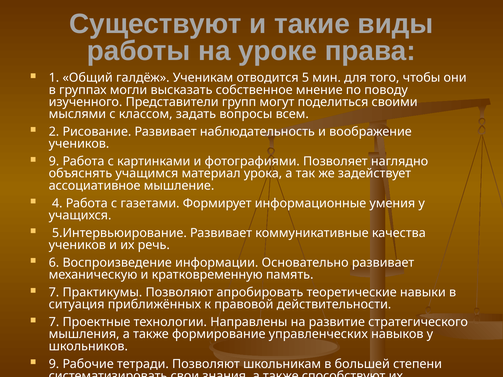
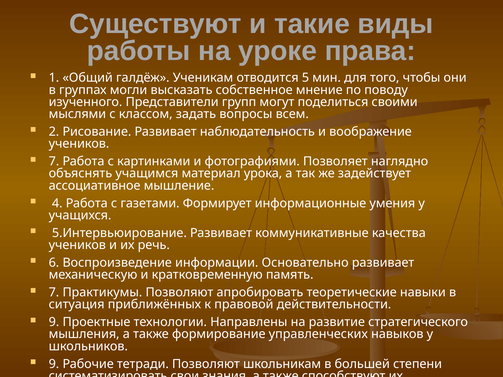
9 at (54, 162): 9 -> 7
7 at (54, 322): 7 -> 9
